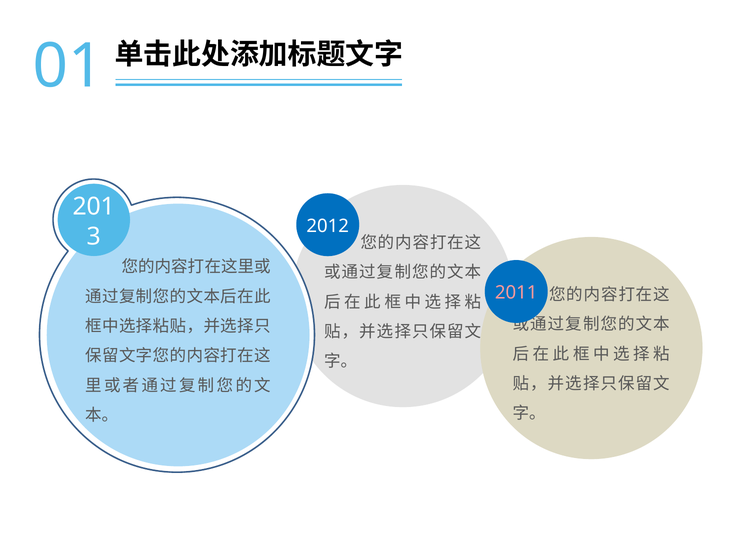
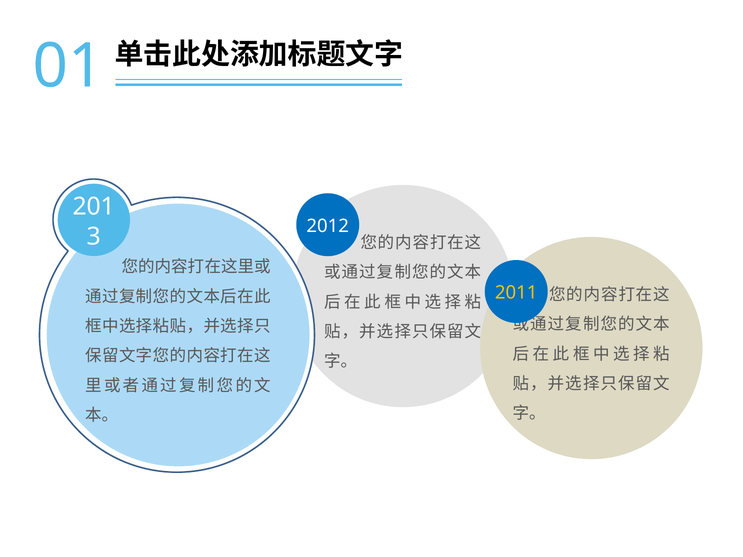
2011 colour: pink -> yellow
